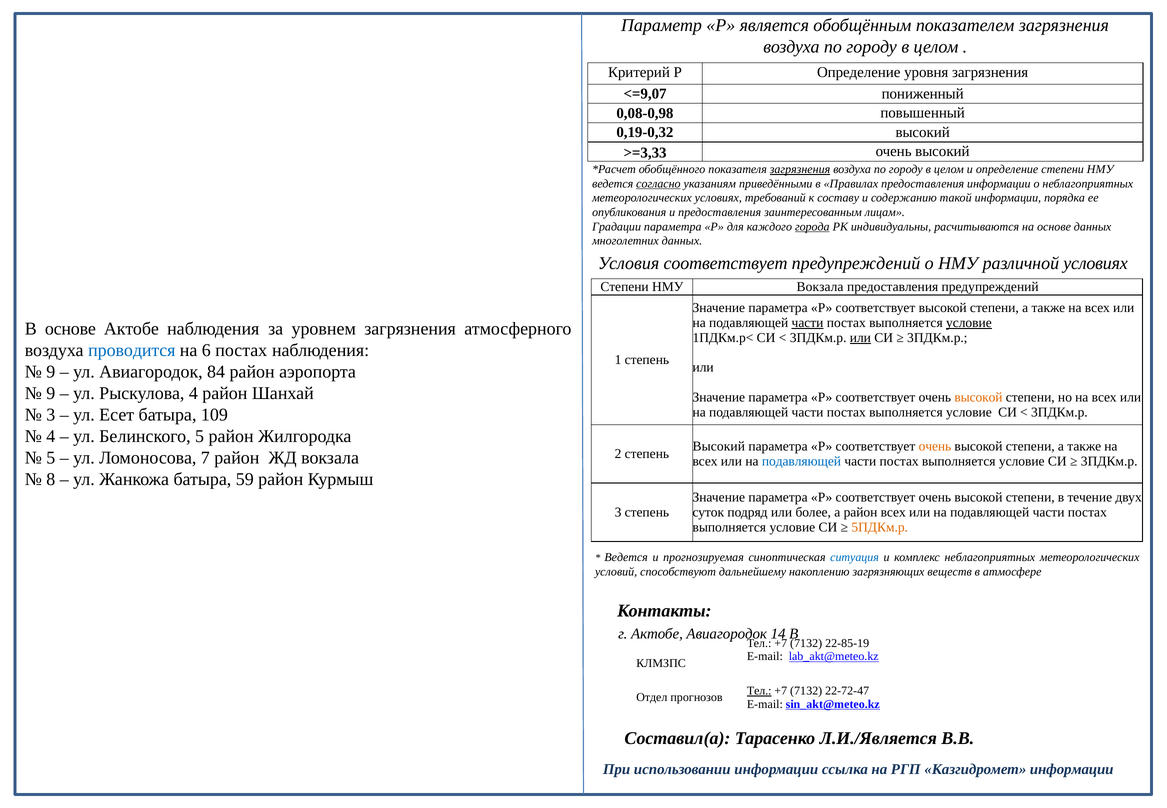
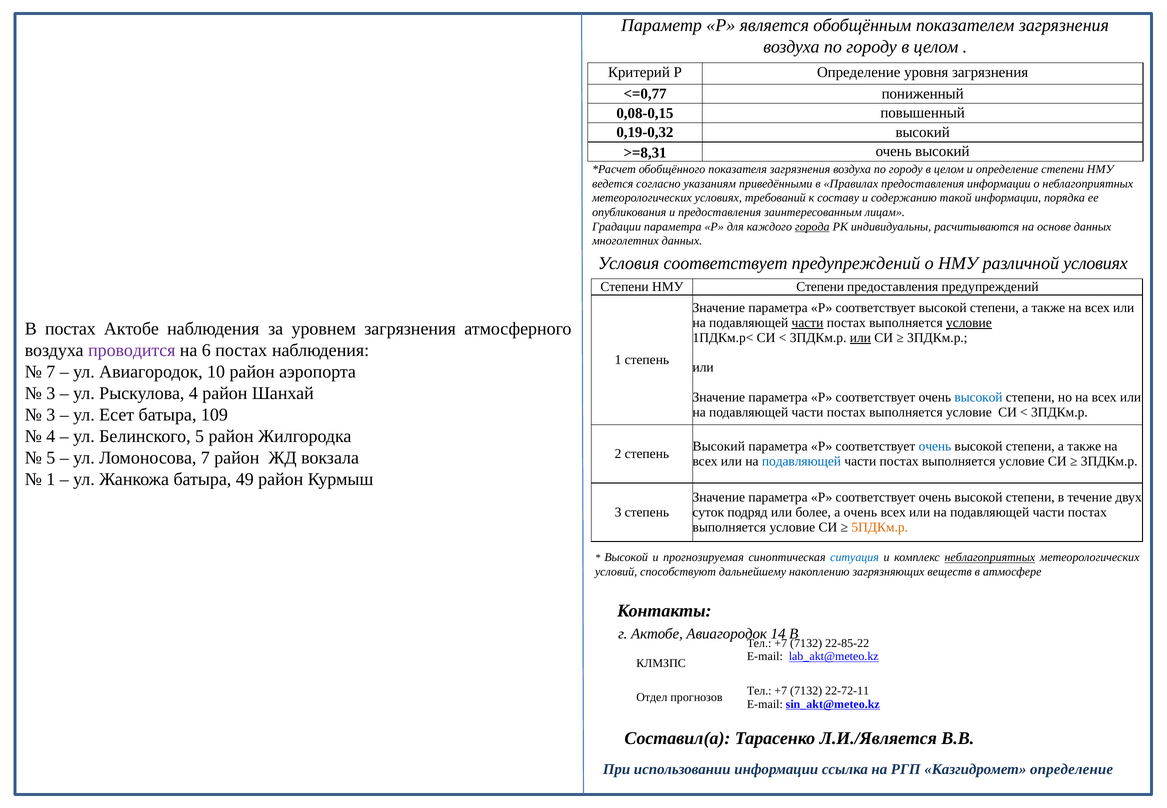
<=9,07: <=9,07 -> <=0,77
0,08-0,98: 0,08-0,98 -> 0,08-0,15
>=3,33: >=3,33 -> >=8,31
загрязнения at (800, 169) underline: present -> none
согласно underline: present -> none
НМУ Вокзала: Вокзала -> Степени
В основе: основе -> постах
проводится colour: blue -> purple
9 at (51, 372): 9 -> 7
84: 84 -> 10
9 at (51, 393): 9 -> 3
высокой at (979, 397) colour: orange -> blue
очень at (935, 446) colour: orange -> blue
8 at (51, 480): 8 -> 1
59: 59 -> 49
а район: район -> очень
Ведется at (626, 557): Ведется -> Высокой
неблагоприятных at (990, 557) underline: none -> present
22-85-19: 22-85-19 -> 22-85-22
Тел at (759, 691) underline: present -> none
22-72-47: 22-72-47 -> 22-72-11
Казгидромет информации: информации -> определение
